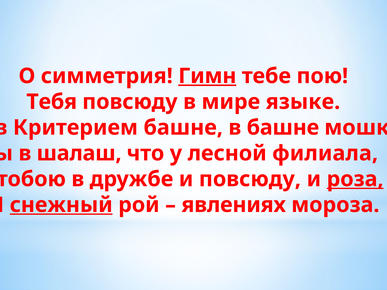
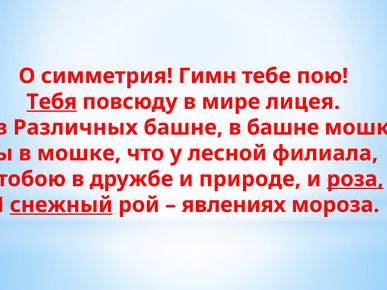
Гимн underline: present -> none
Тебя underline: none -> present
языке: языке -> лицея
Критерием: Критерием -> Различных
в шалаш: шалаш -> мошке
и повсюду: повсюду -> природе
